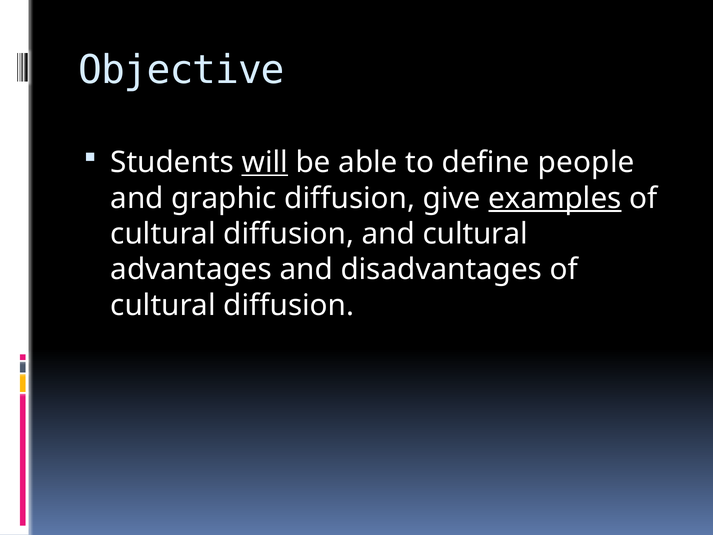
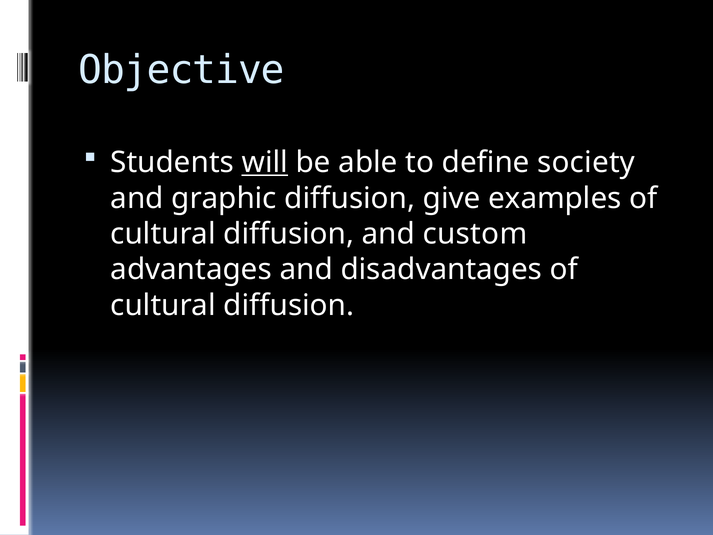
people: people -> society
examples underline: present -> none
and cultural: cultural -> custom
